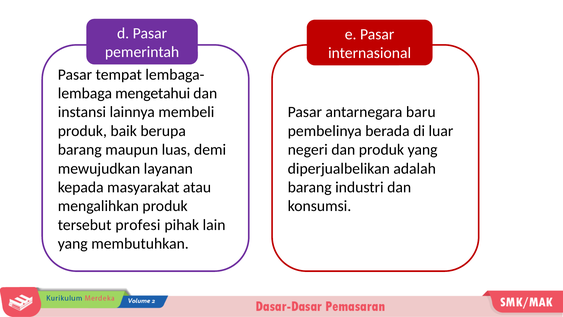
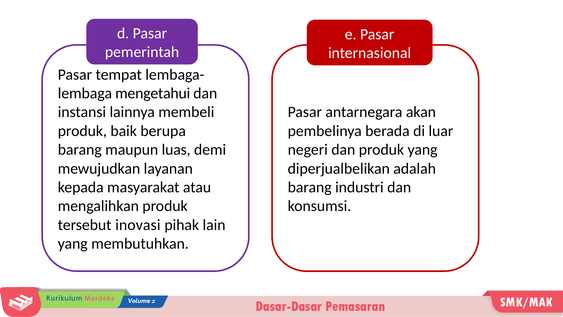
baru: baru -> akan
profesi: profesi -> inovasi
